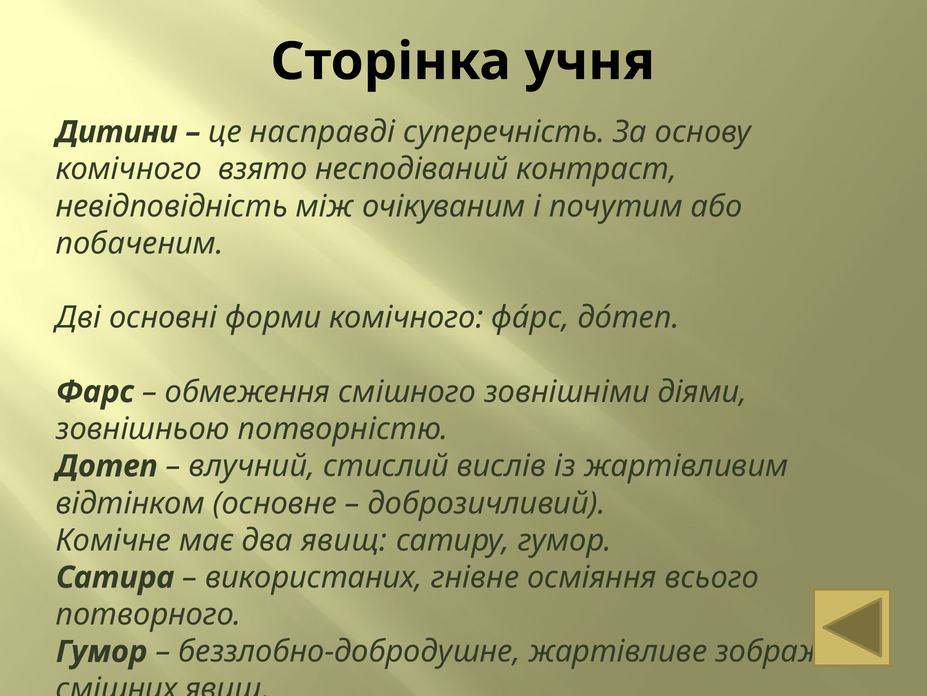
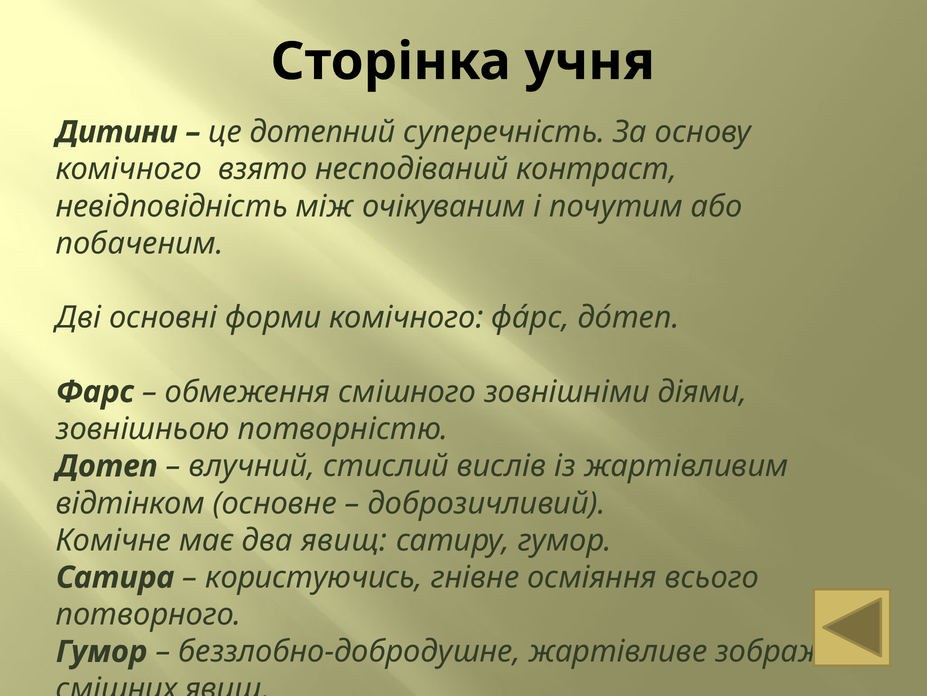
насправді: насправді -> дотепний
використаних: використаних -> користуючись
